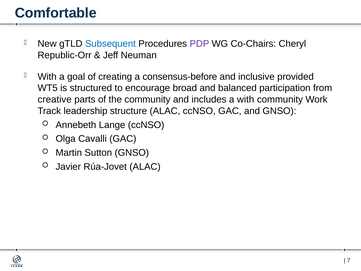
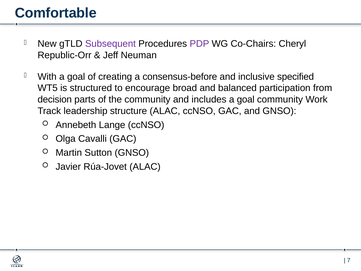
Subsequent colour: blue -> purple
provided: provided -> specified
creative: creative -> decision
includes a with: with -> goal
